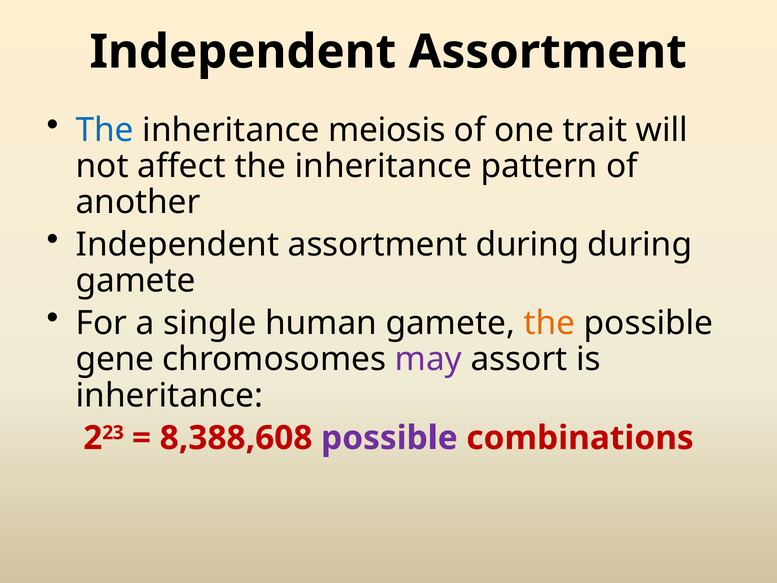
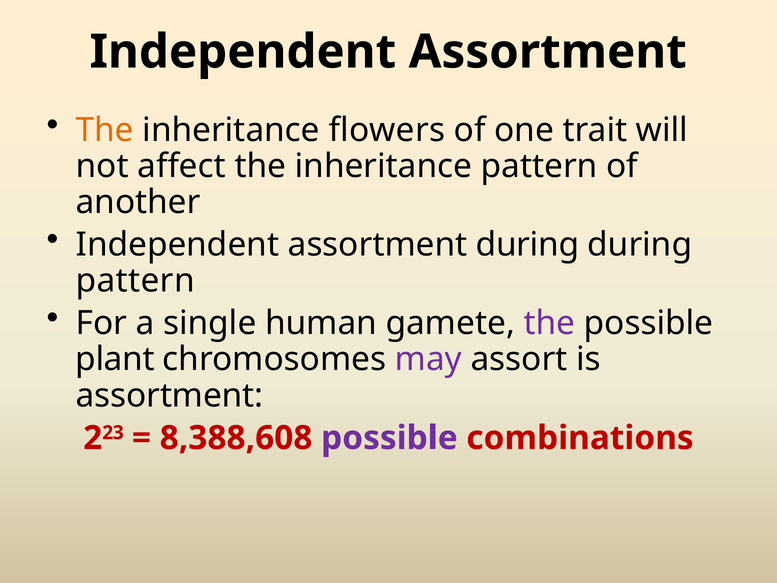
The at (105, 130) colour: blue -> orange
meiosis: meiosis -> flowers
gamete at (136, 281): gamete -> pattern
the at (549, 323) colour: orange -> purple
gene: gene -> plant
inheritance at (169, 395): inheritance -> assortment
